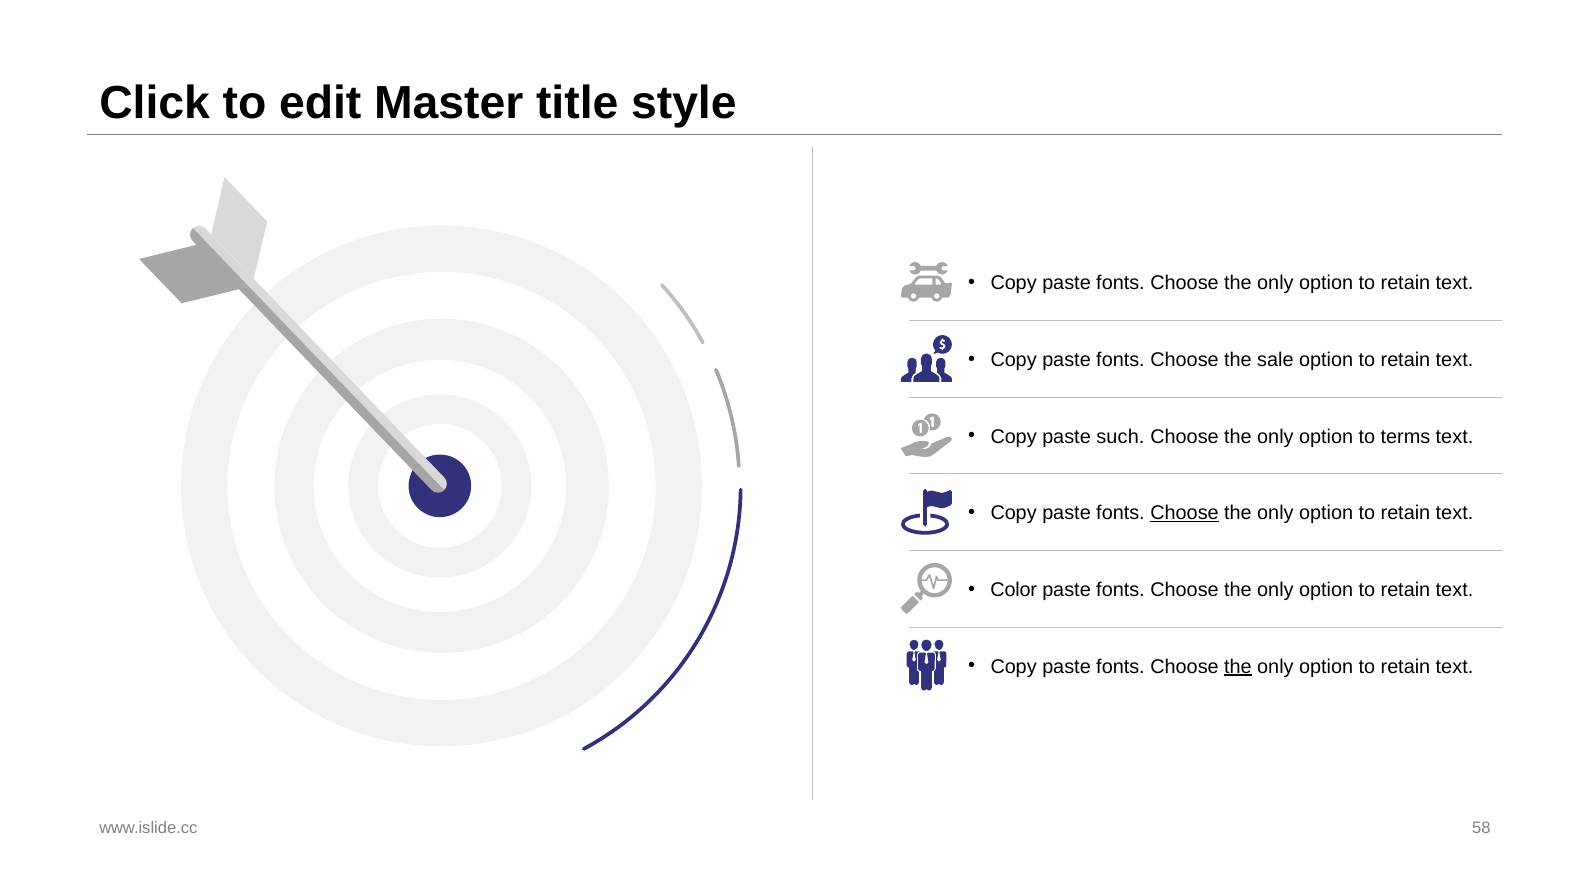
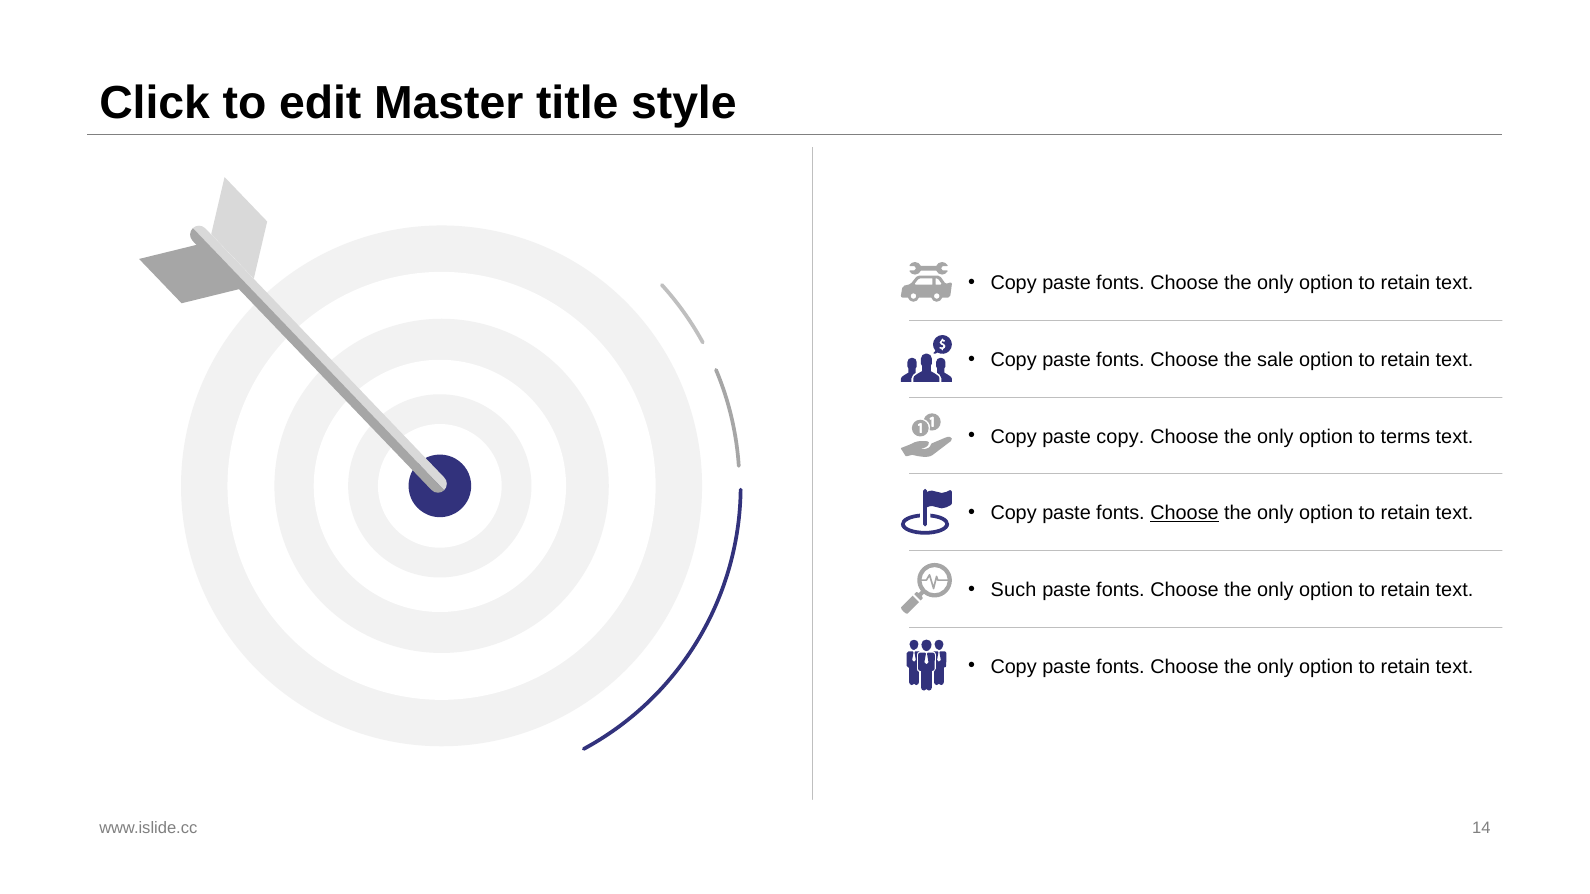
paste such: such -> copy
Color: Color -> Such
the at (1238, 667) underline: present -> none
58: 58 -> 14
